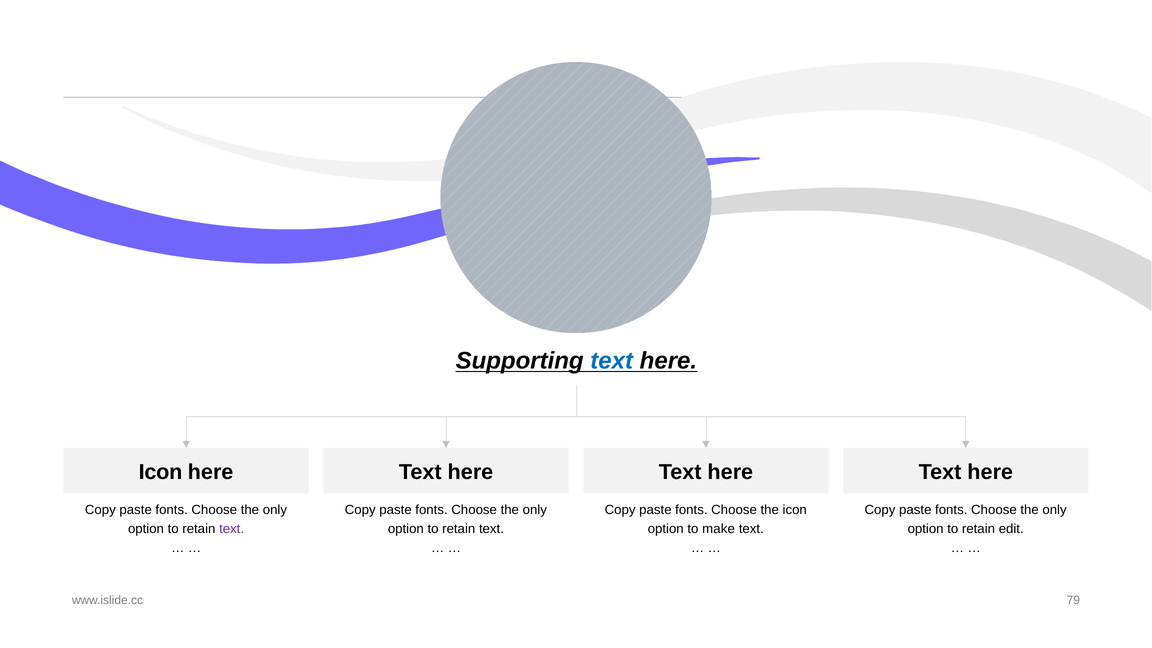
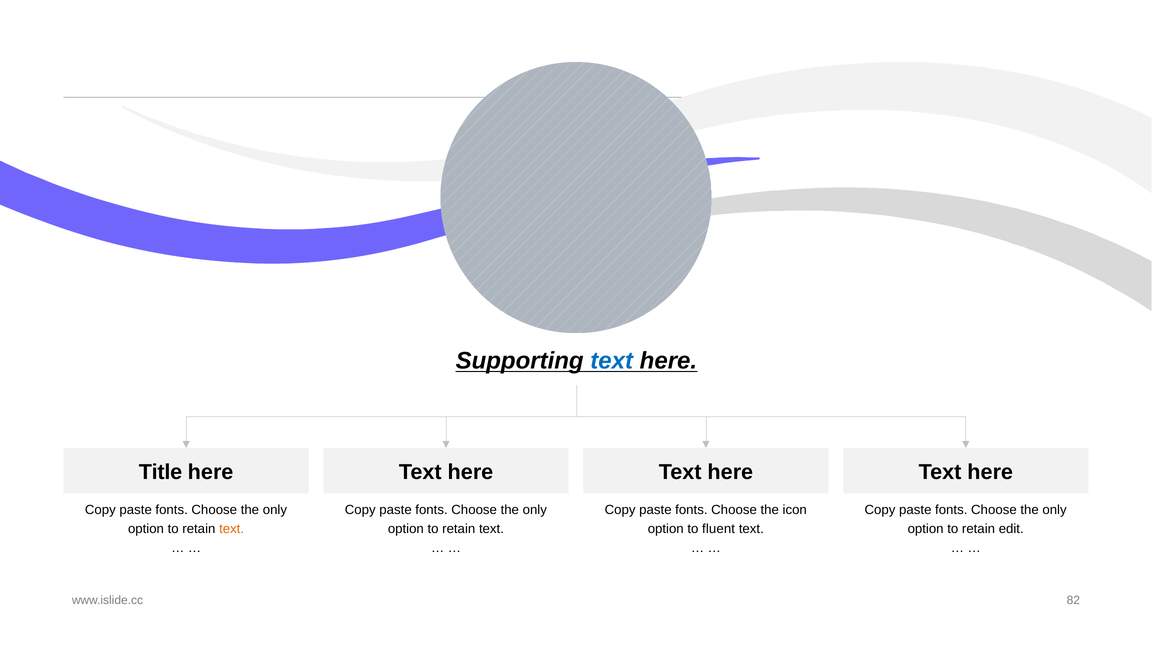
Icon at (161, 472): Icon -> Title
text at (232, 529) colour: purple -> orange
make: make -> fluent
79: 79 -> 82
